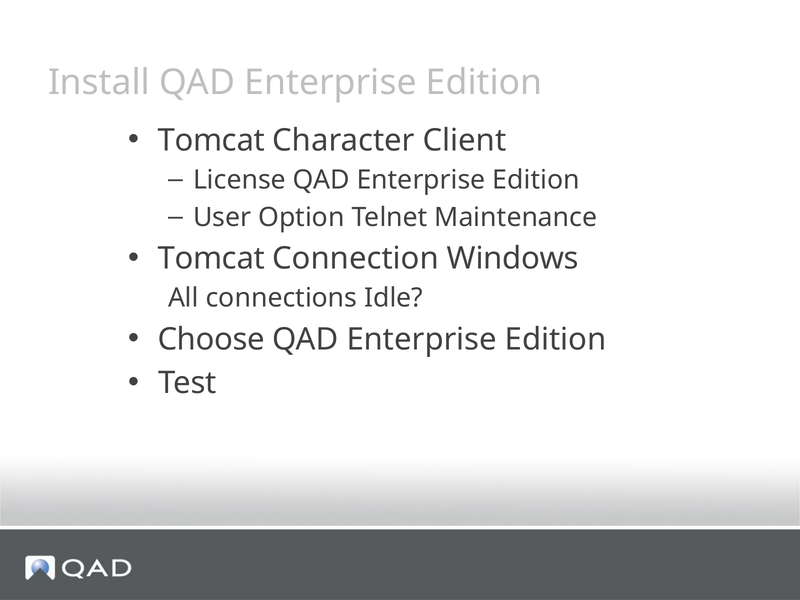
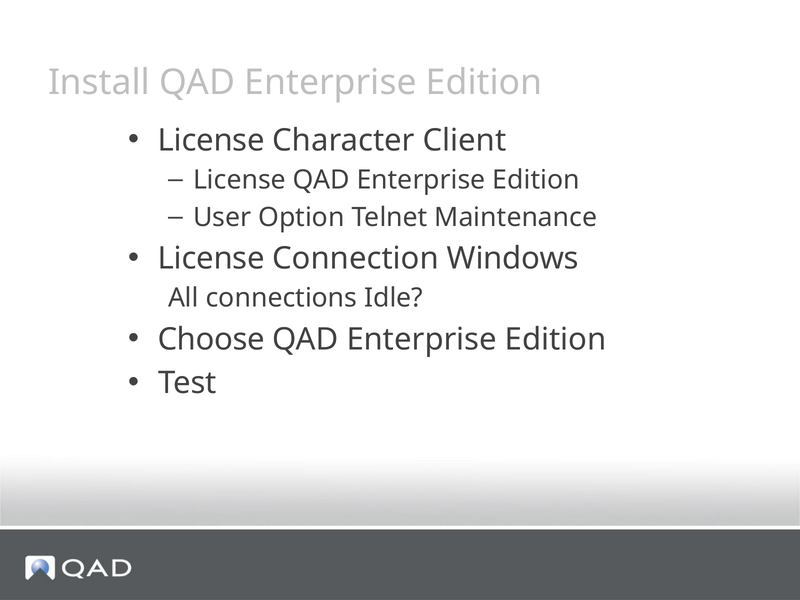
Tomcat at (211, 140): Tomcat -> License
Tomcat at (211, 258): Tomcat -> License
